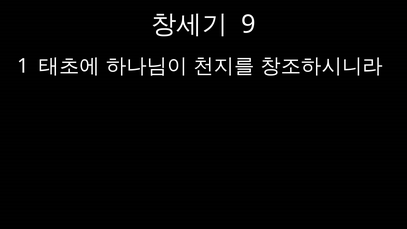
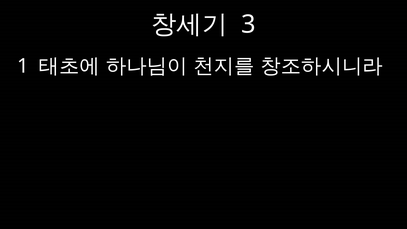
9: 9 -> 3
